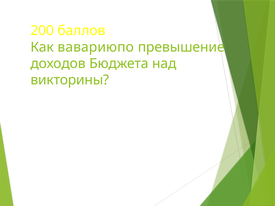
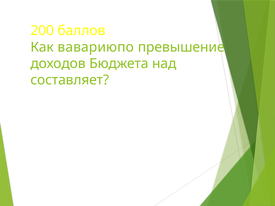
викторины: викторины -> составляет
